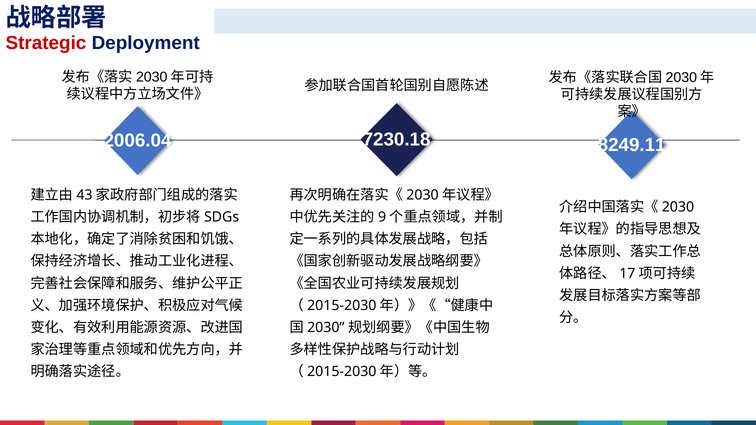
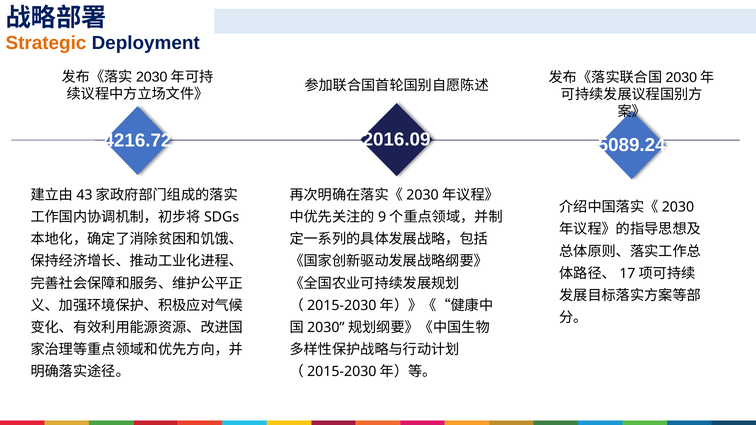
Strategic colour: red -> orange
7230.18: 7230.18 -> 2016.09
2006.04: 2006.04 -> 4216.72
8249.11: 8249.11 -> 5089.24
